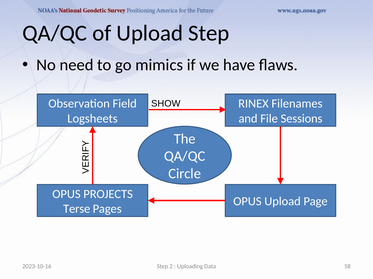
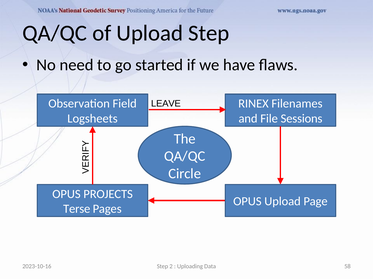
mimics: mimics -> started
SHOW: SHOW -> LEAVE
